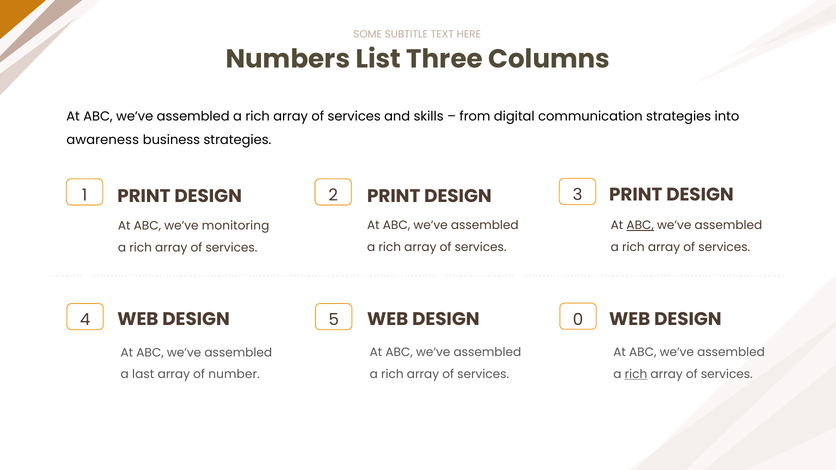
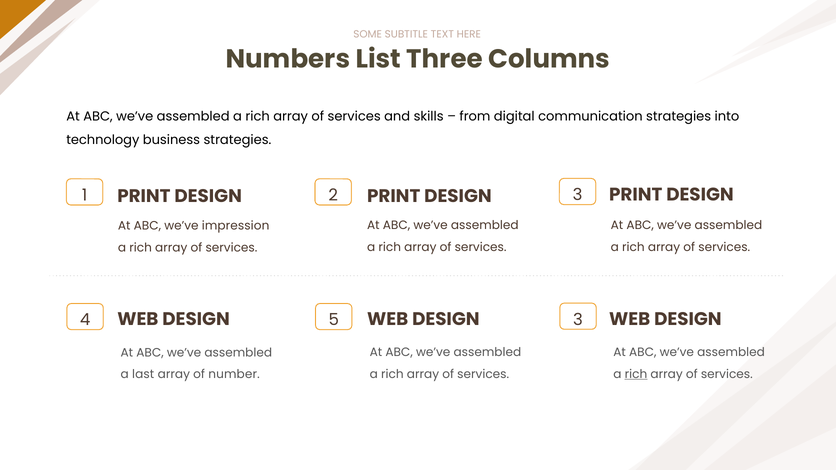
awareness: awareness -> technology
ABC at (640, 226) underline: present -> none
monitoring: monitoring -> impression
5 0: 0 -> 3
